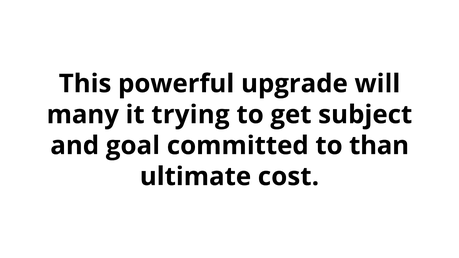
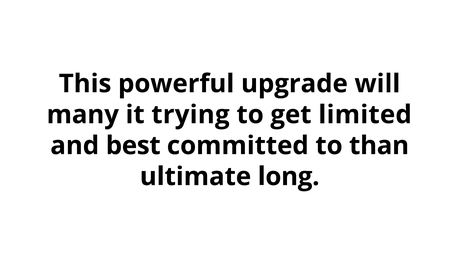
subject: subject -> limited
goal: goal -> best
cost: cost -> long
